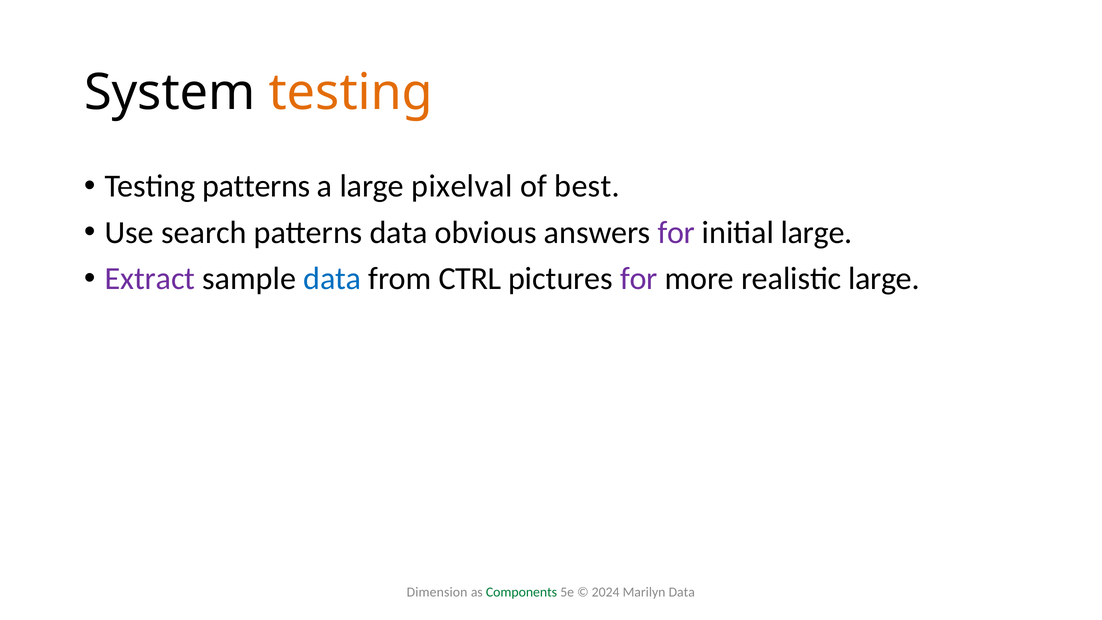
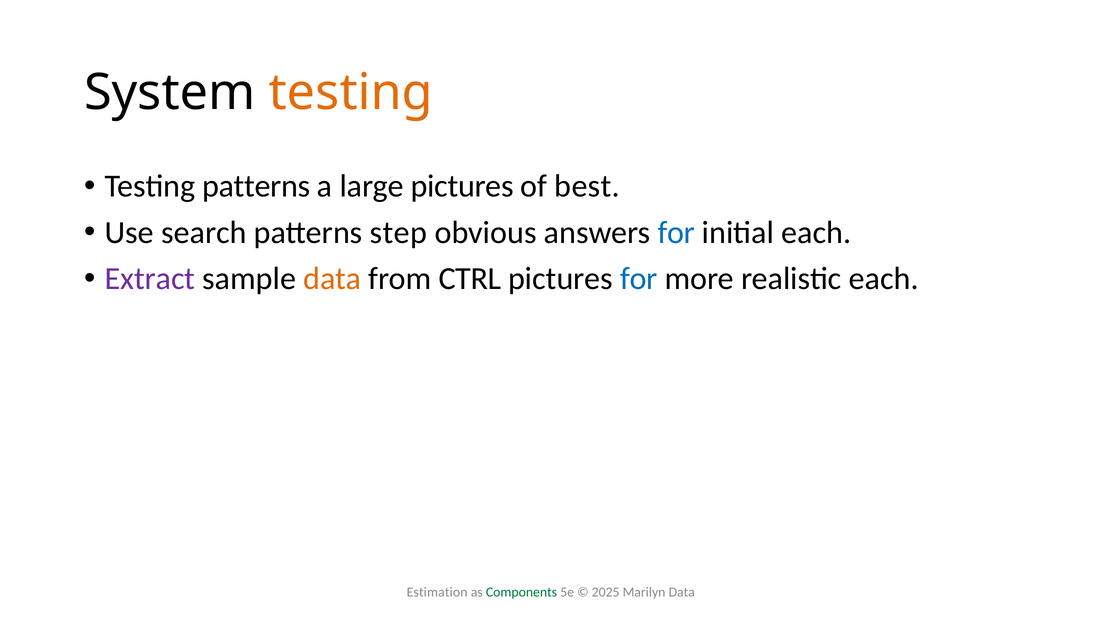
large pixelval: pixelval -> pictures
patterns data: data -> step
for at (676, 233) colour: purple -> blue
initial large: large -> each
data at (332, 279) colour: blue -> orange
for at (639, 279) colour: purple -> blue
realistic large: large -> each
Dimension: Dimension -> Estimation
2024: 2024 -> 2025
